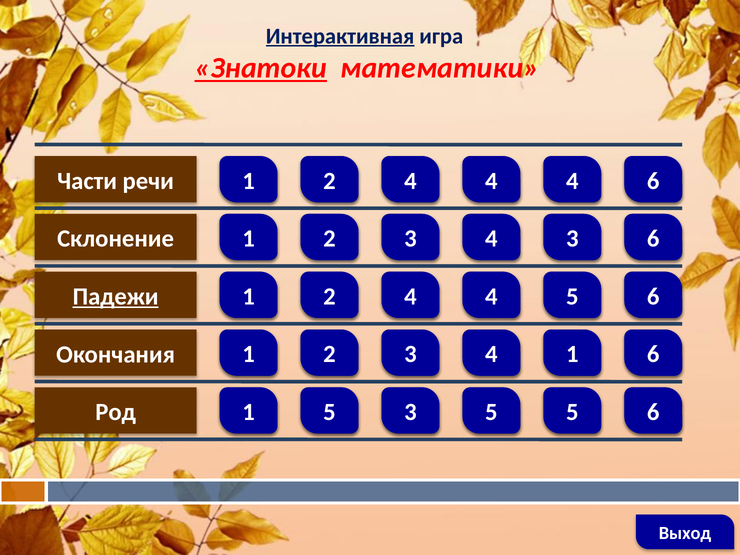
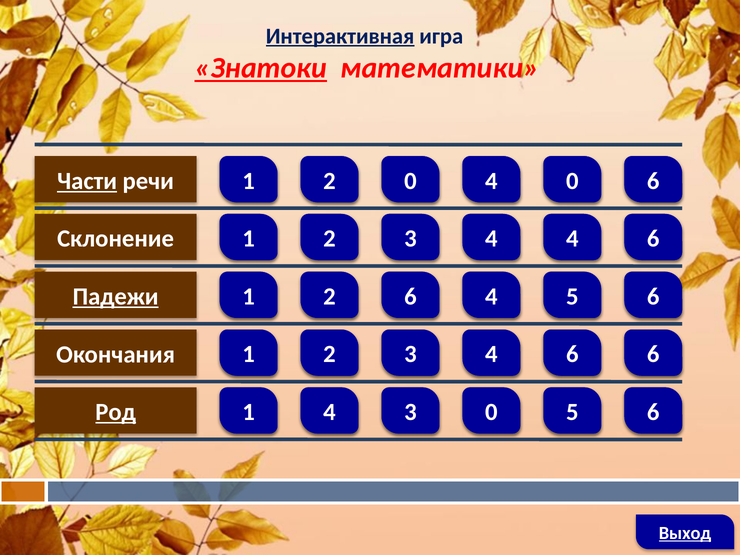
Части underline: none -> present
4 at (410, 181): 4 -> 0
4 at (572, 181): 4 -> 0
4 3: 3 -> 4
4 at (410, 297): 4 -> 6
3 4 1: 1 -> 6
Род underline: none -> present
1 5: 5 -> 4
3 5: 5 -> 0
Выход underline: none -> present
